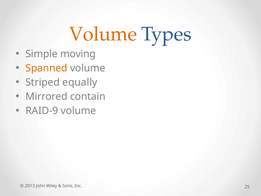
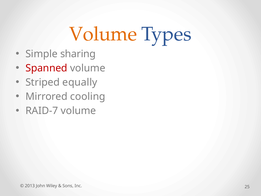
moving: moving -> sharing
Spanned colour: orange -> red
contain: contain -> cooling
RAID-9: RAID-9 -> RAID-7
